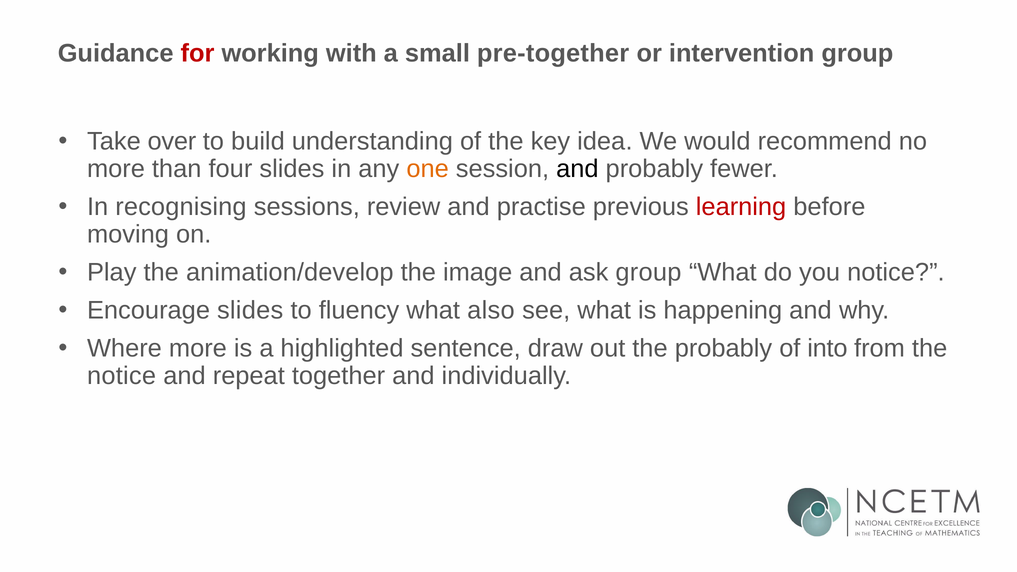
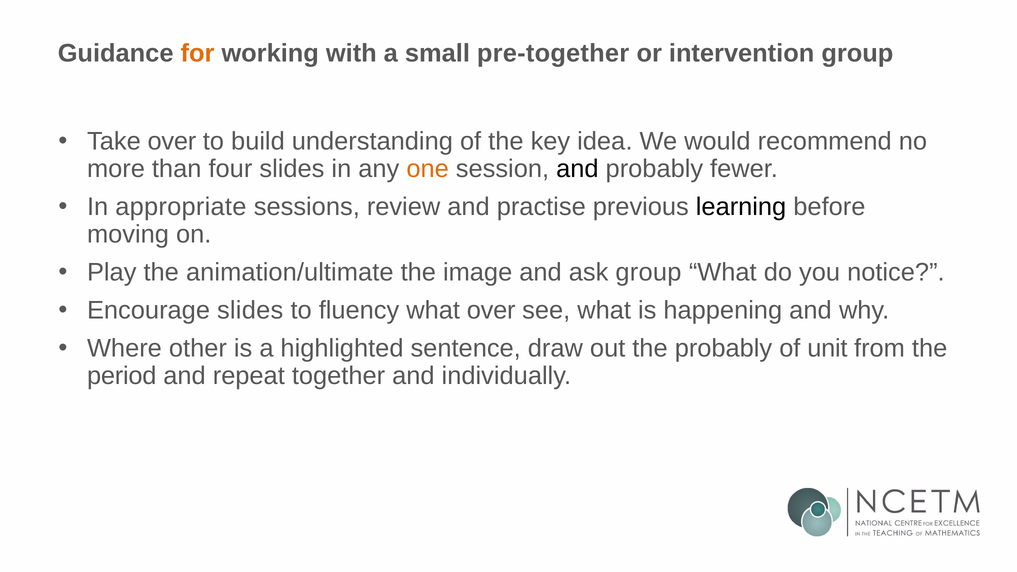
for colour: red -> orange
recognising: recognising -> appropriate
learning colour: red -> black
animation/develop: animation/develop -> animation/ultimate
what also: also -> over
Where more: more -> other
into: into -> unit
notice at (122, 376): notice -> period
